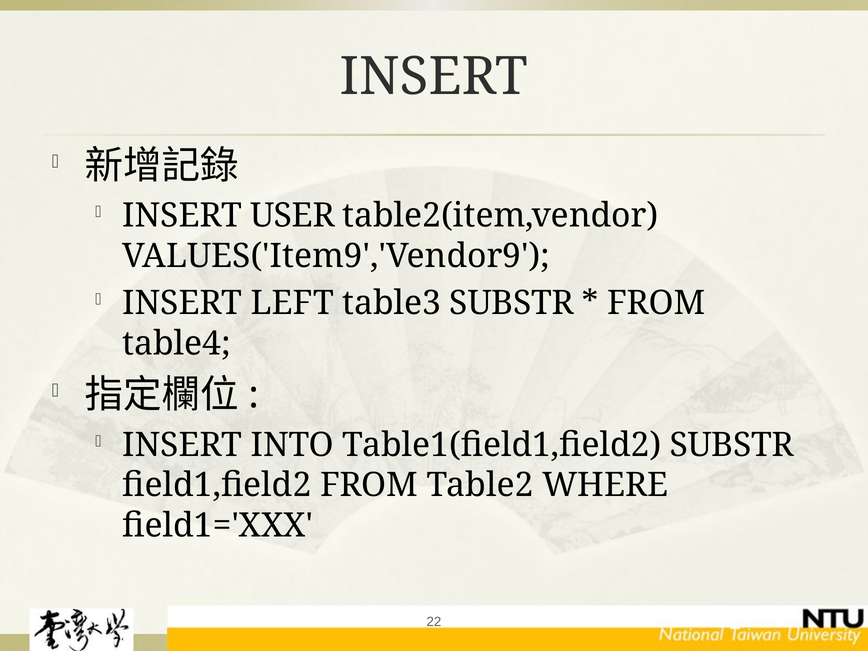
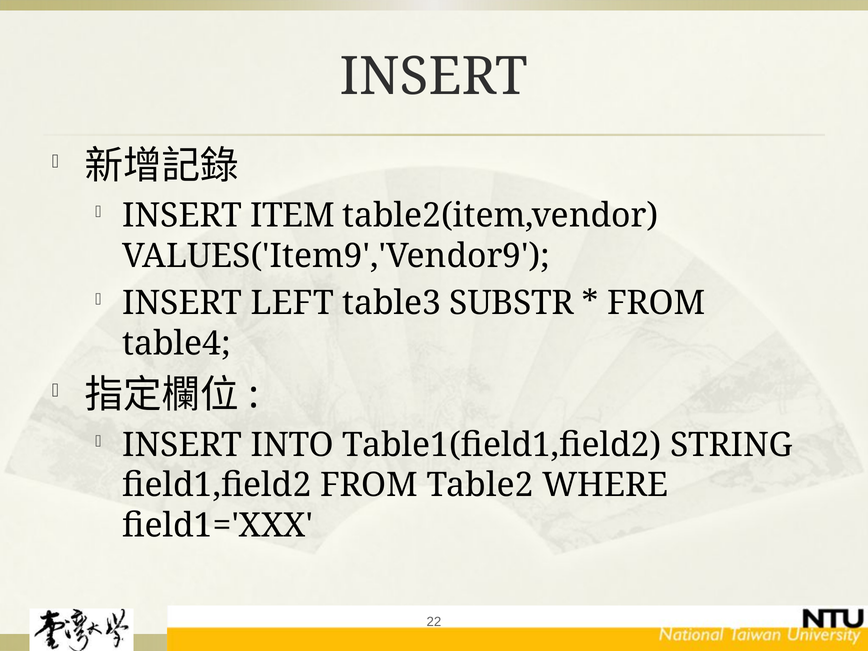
USER: USER -> ITEM
Table1(field1,field2 SUBSTR: SUBSTR -> STRING
